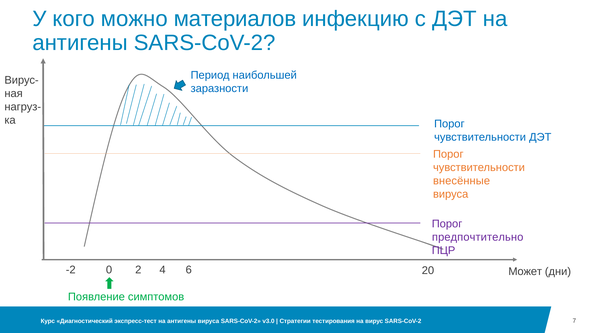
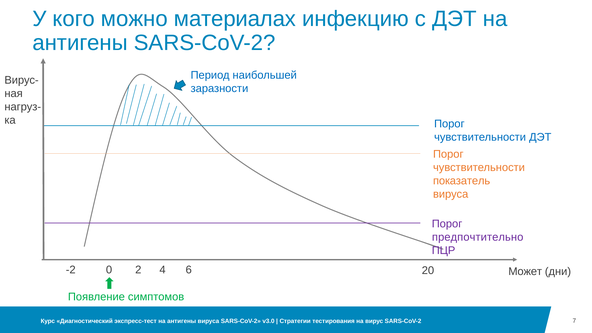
материалов: материалов -> материалах
внесённые: внесённые -> показатель
